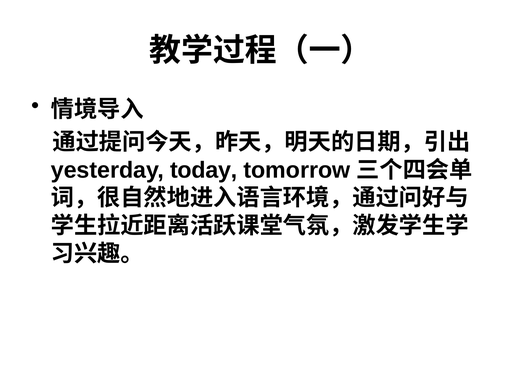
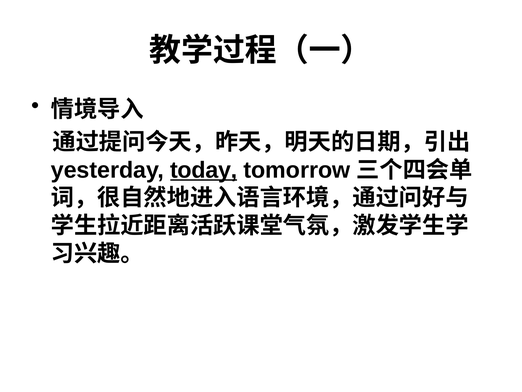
today underline: none -> present
